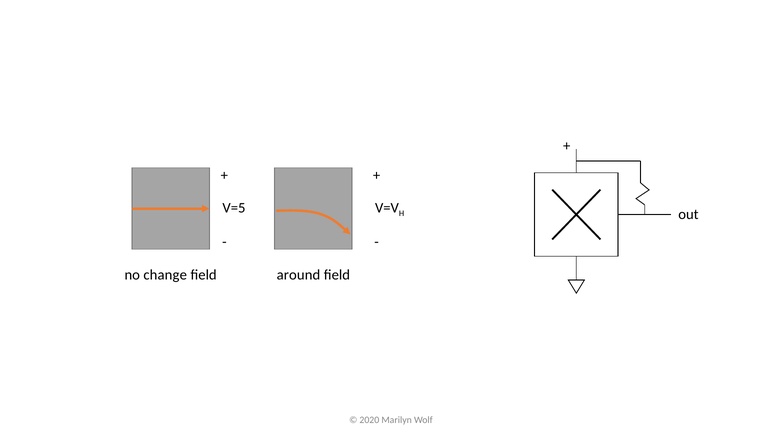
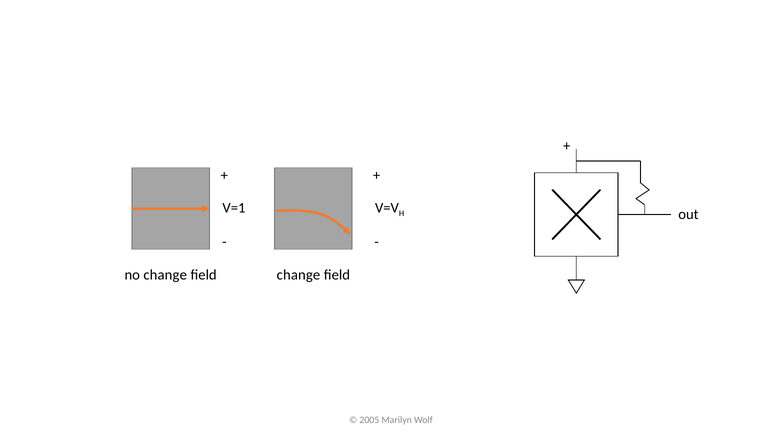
V=5: V=5 -> V=1
field around: around -> change
2020: 2020 -> 2005
